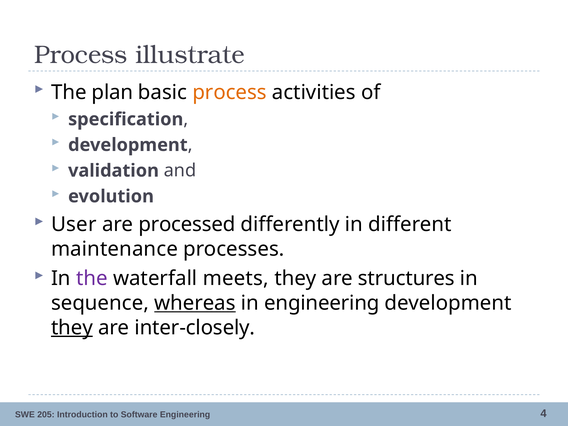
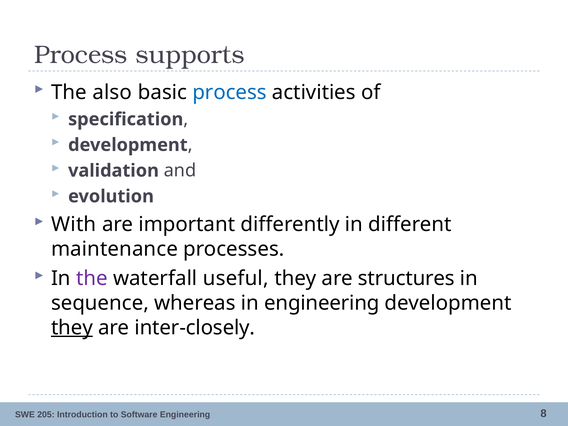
illustrate: illustrate -> supports
plan: plan -> also
process at (229, 92) colour: orange -> blue
User: User -> With
processed: processed -> important
meets: meets -> useful
whereas underline: present -> none
4: 4 -> 8
